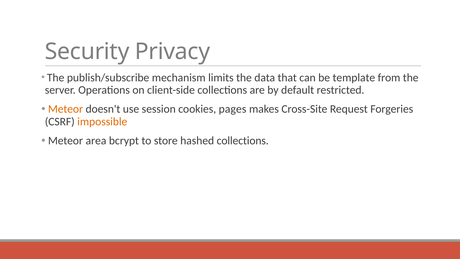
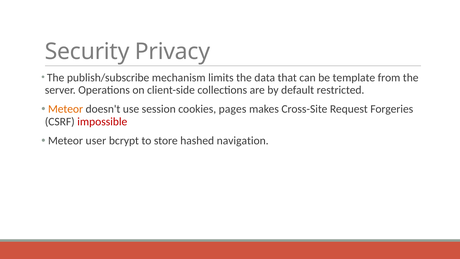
impossible colour: orange -> red
area: area -> user
hashed collections: collections -> navigation
